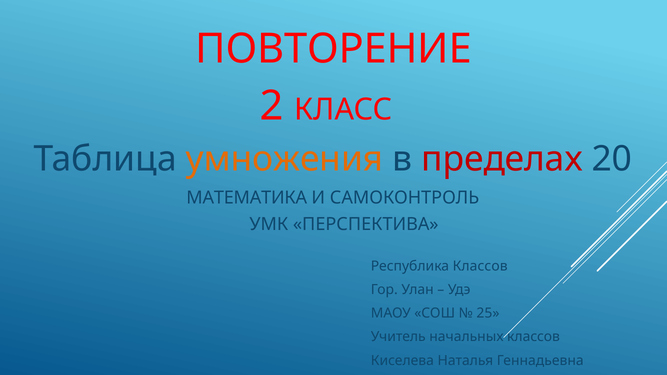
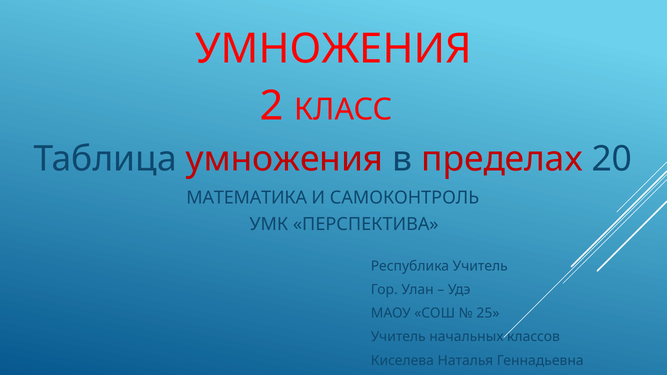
ПОВТОРЕНИЕ at (334, 49): ПОВТОРЕНИЕ -> УМНОЖЕНИЯ
умножения at (285, 159) colour: orange -> red
Республика Классов: Классов -> Учитель
